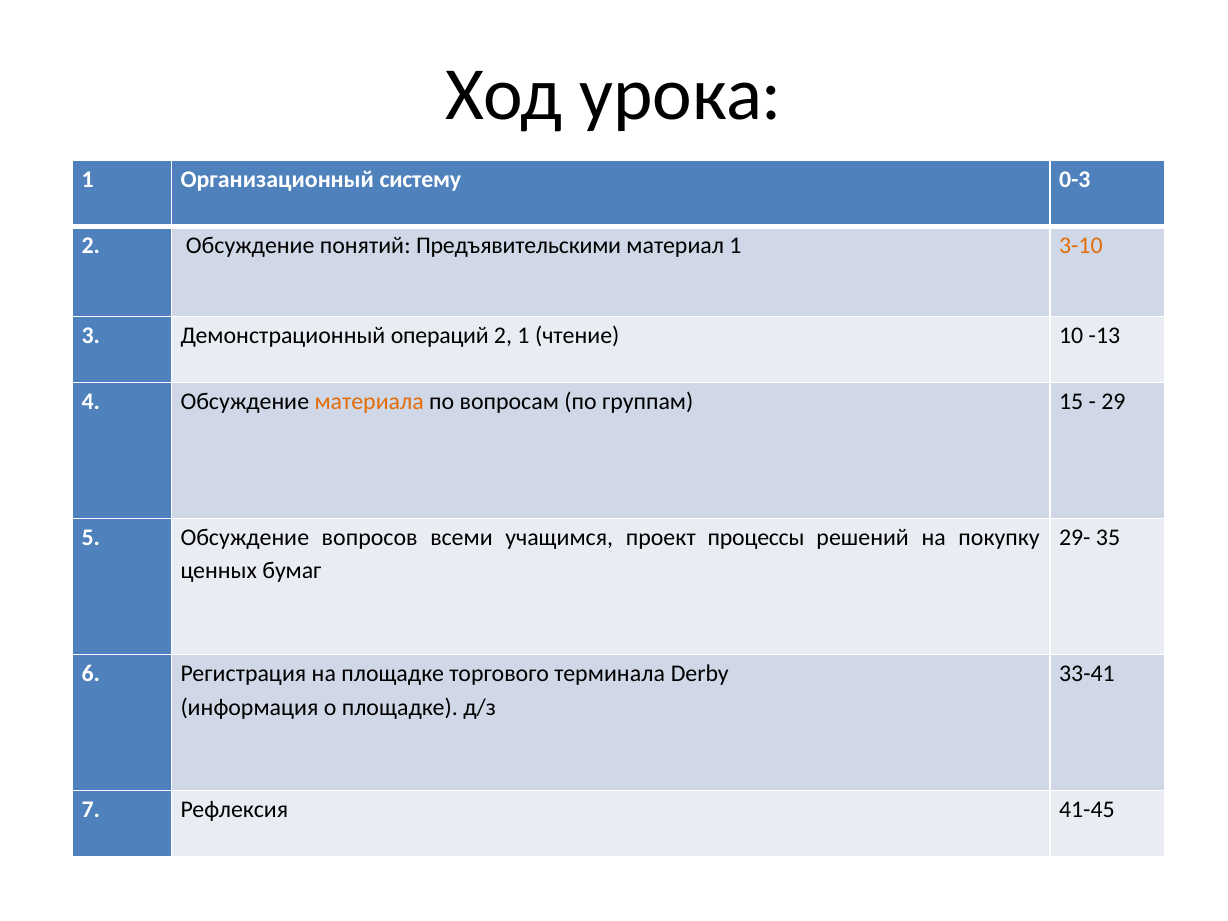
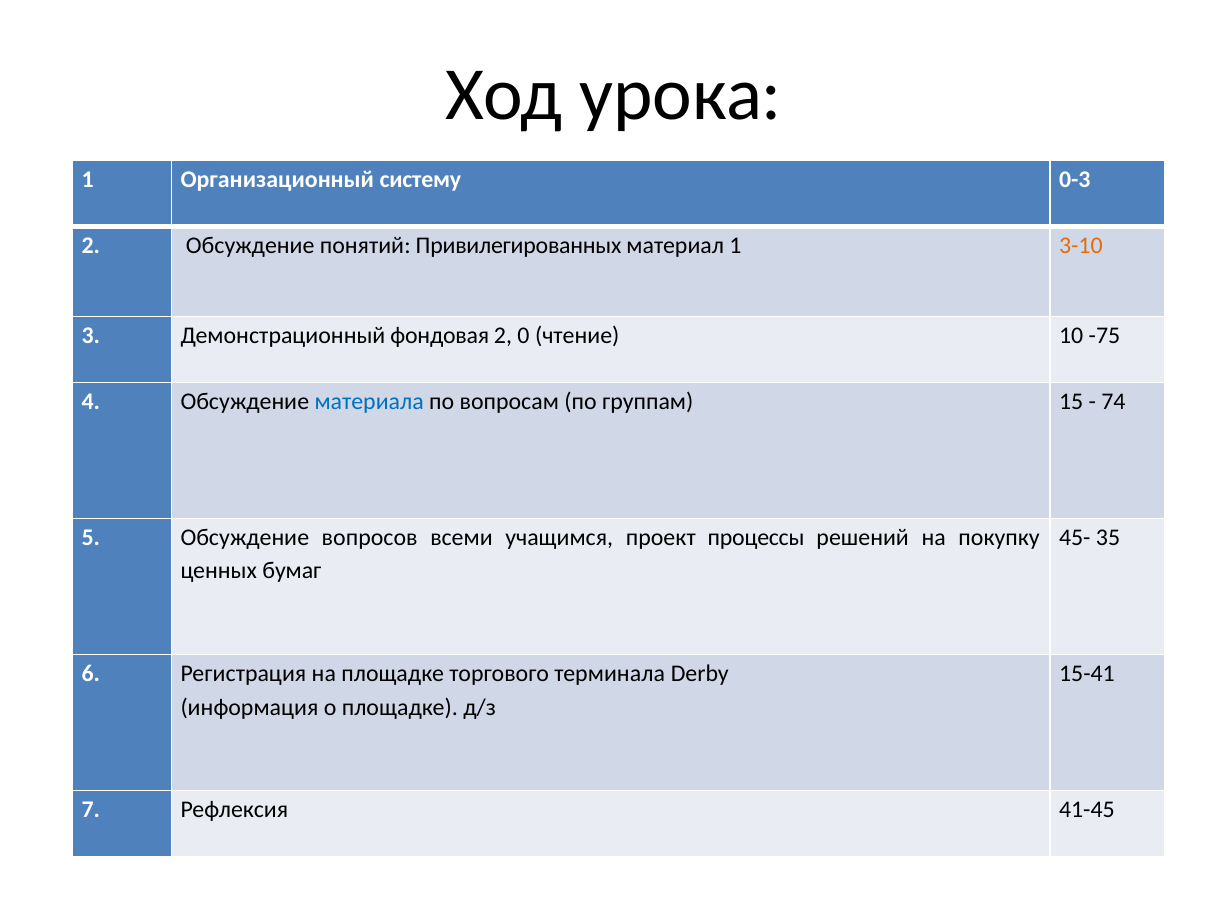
Предъявительскими: Предъявительскими -> Привилегированных
операций: операций -> фондовая
2 1: 1 -> 0
-13: -13 -> -75
материала colour: orange -> blue
29: 29 -> 74
29-: 29- -> 45-
33-41: 33-41 -> 15-41
